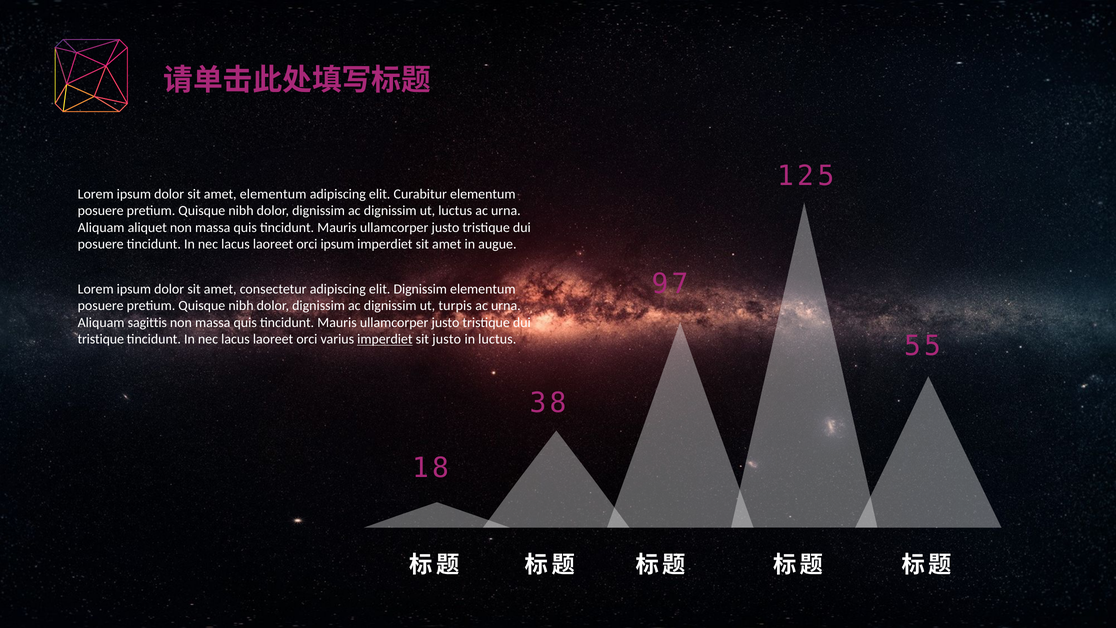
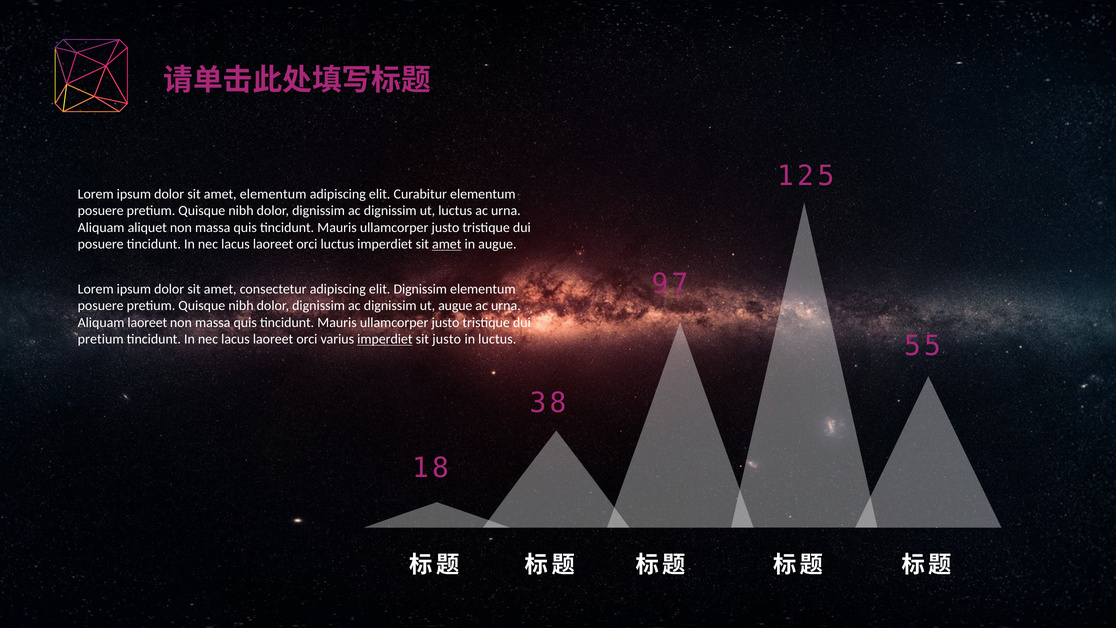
orci ipsum: ipsum -> luctus
amet at (447, 244) underline: none -> present
ut turpis: turpis -> augue
Aliquam sagittis: sagittis -> laoreet
tristique at (101, 339): tristique -> pretium
